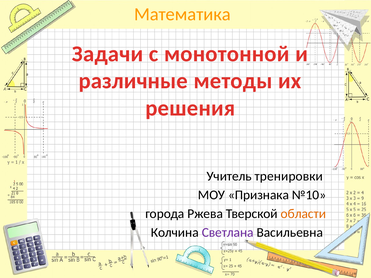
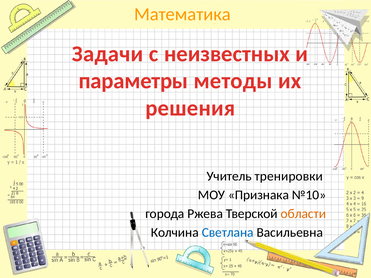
монотонной: монотонной -> неизвестных
различные: различные -> параметры
Светлана colour: purple -> blue
